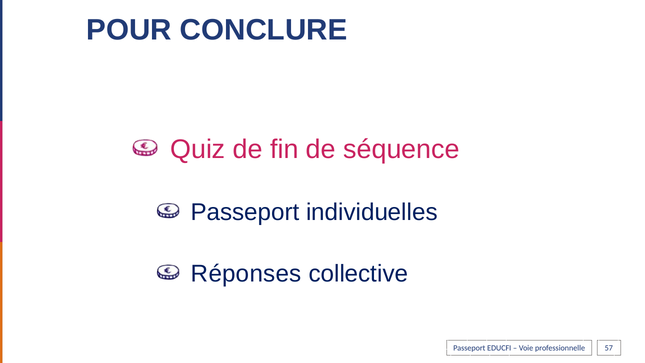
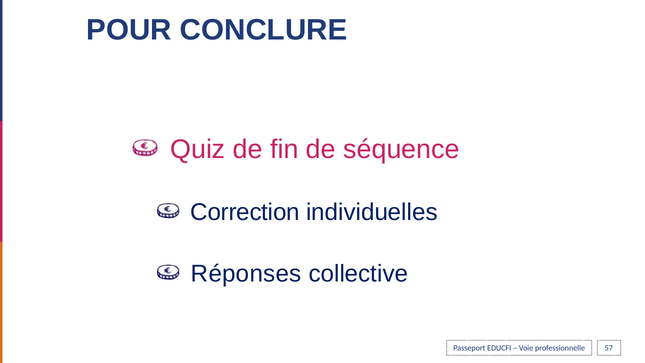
Passeport at (245, 212): Passeport -> Correction
